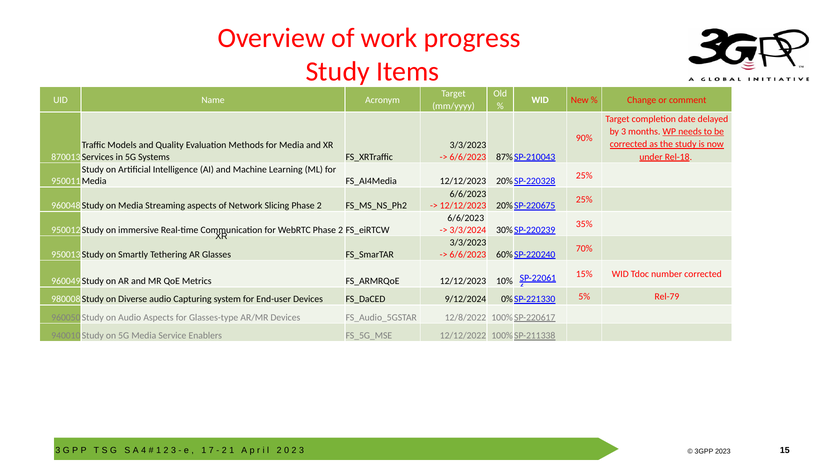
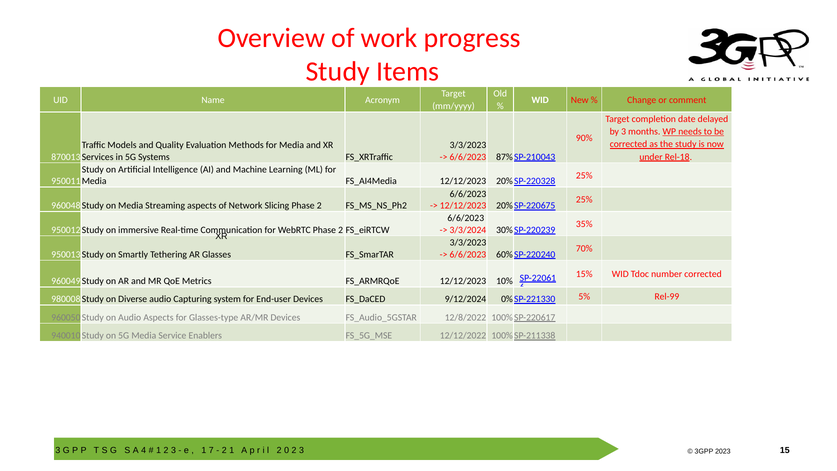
Rel-79: Rel-79 -> Rel-99
